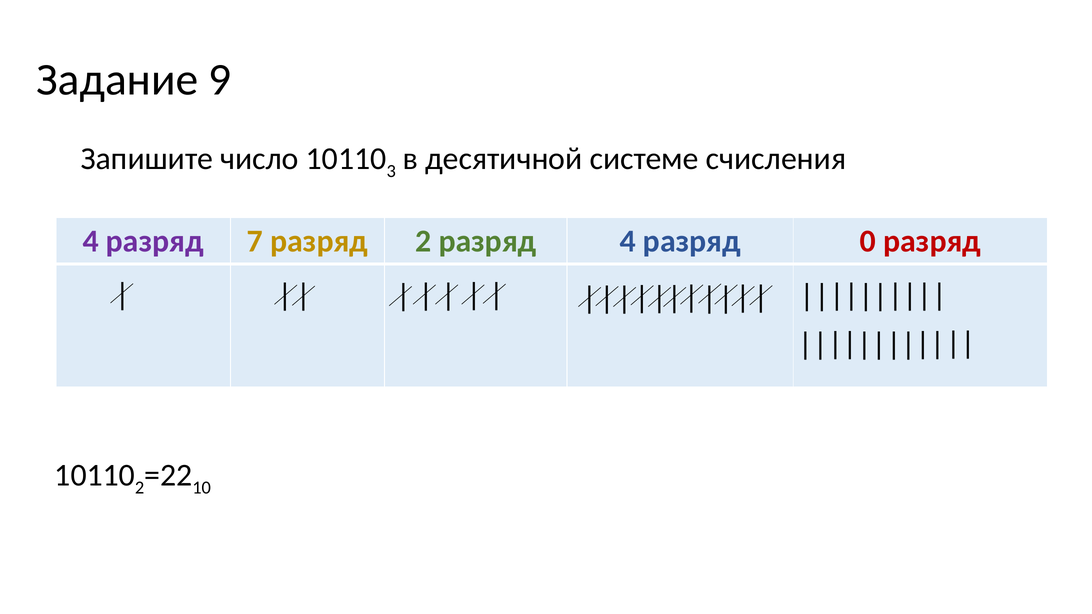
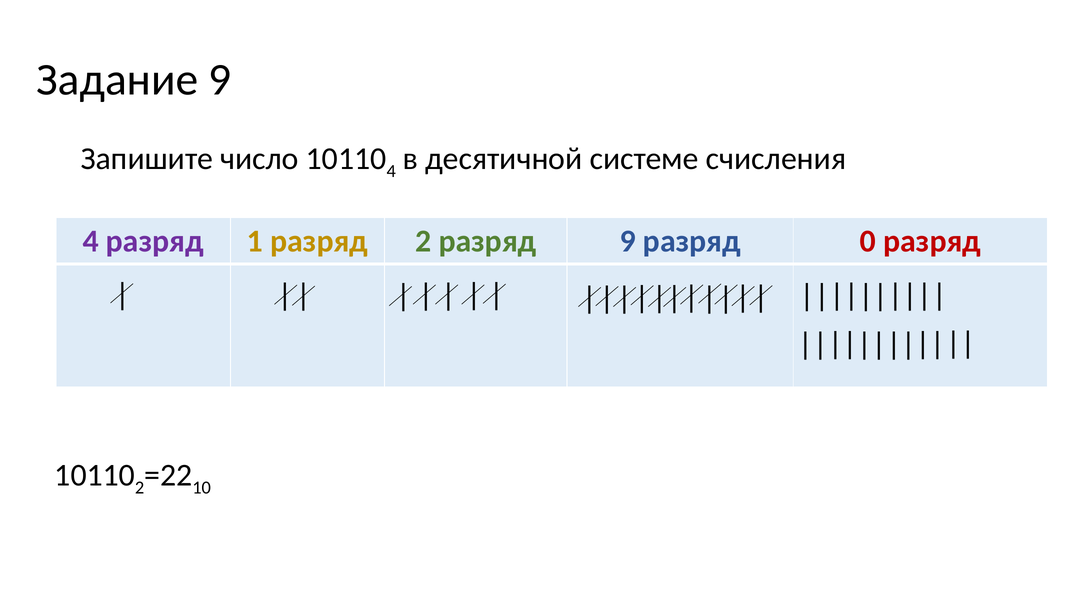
3 at (391, 171): 3 -> 4
7: 7 -> 1
разряд 4: 4 -> 9
